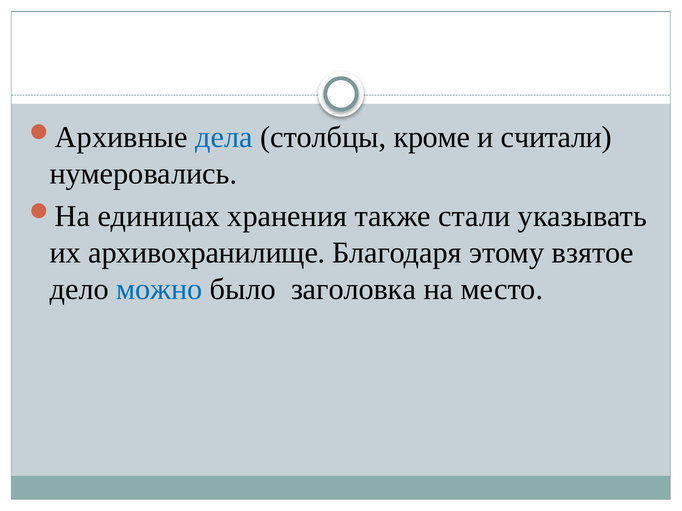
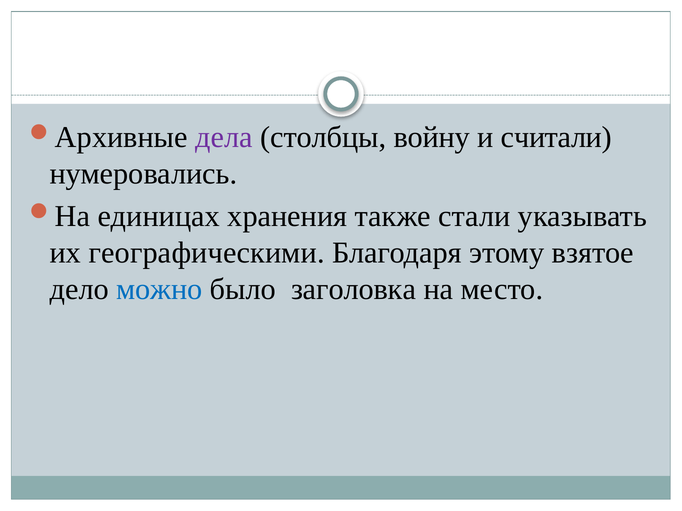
дела colour: blue -> purple
кроме: кроме -> войну
архивохранилище: архивохранилище -> географическими
